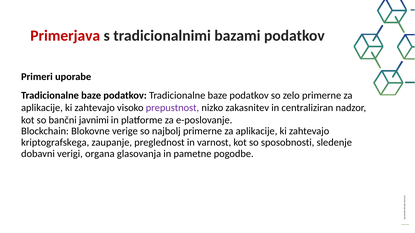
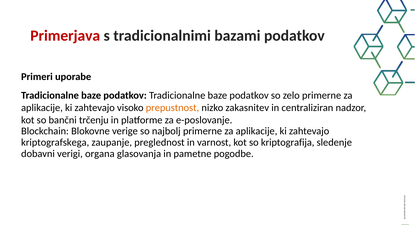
prepustnost colour: purple -> orange
javnimi: javnimi -> trčenju
sposobnosti: sposobnosti -> kriptografija
